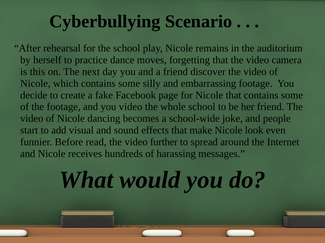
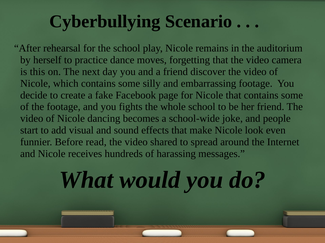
you video: video -> fights
further: further -> shared
